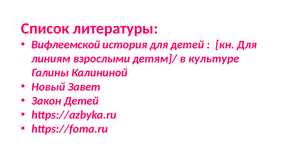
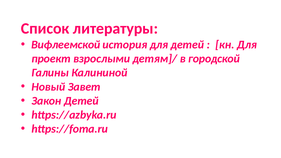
линиям: линиям -> проект
культуре: культуре -> городской
